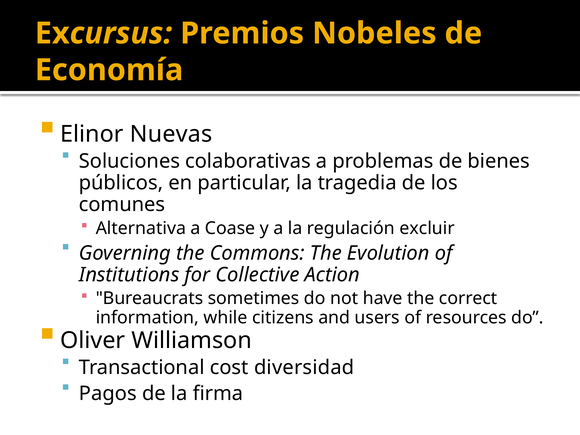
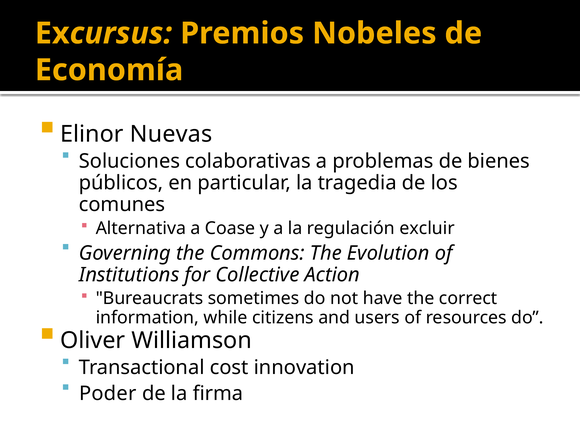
diversidad: diversidad -> innovation
Pagos: Pagos -> Poder
